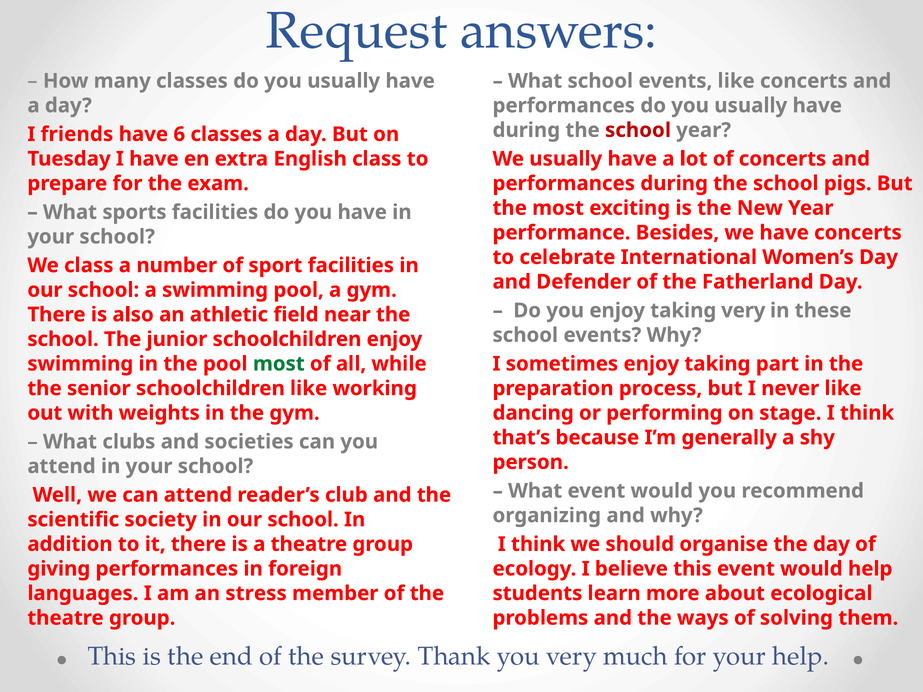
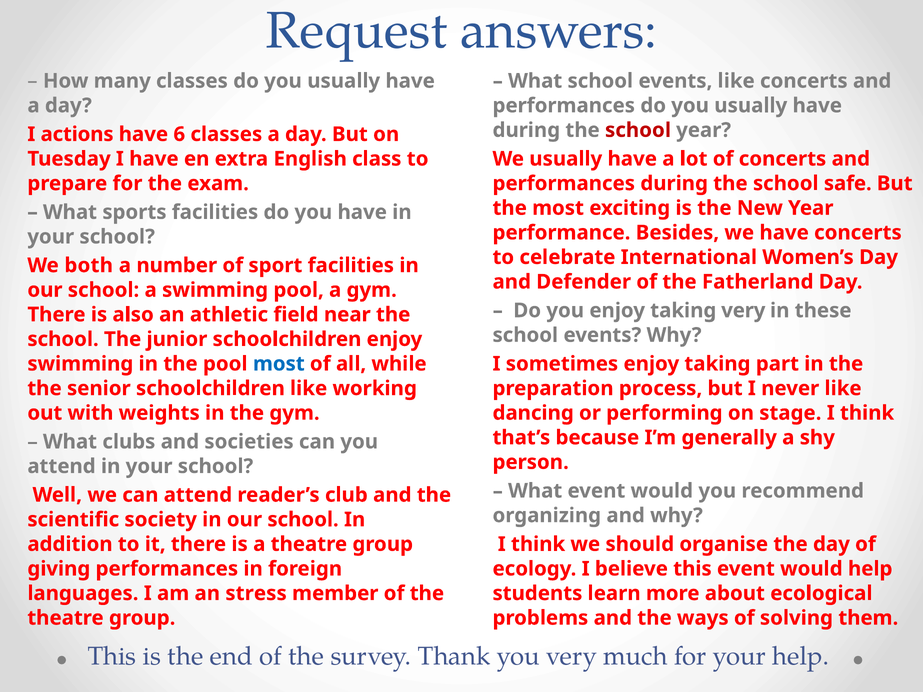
friends: friends -> actions
pigs: pigs -> safe
We class: class -> both
most at (279, 364) colour: green -> blue
